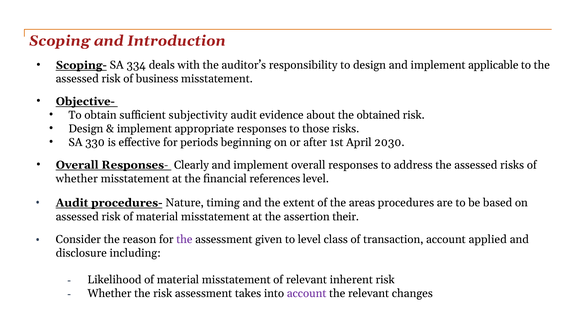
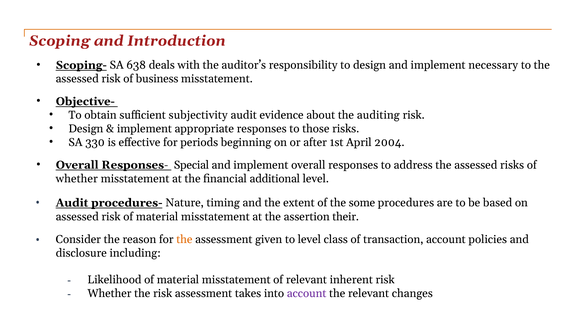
334: 334 -> 638
applicable: applicable -> necessary
obtained: obtained -> auditing
2030: 2030 -> 2004
Clearly: Clearly -> Special
references: references -> additional
areas: areas -> some
the at (184, 240) colour: purple -> orange
applied: applied -> policies
